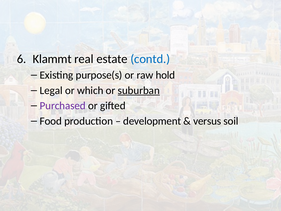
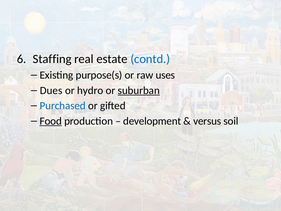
Klammt: Klammt -> Staffing
hold: hold -> uses
Legal: Legal -> Dues
which: which -> hydro
Purchased colour: purple -> blue
Food underline: none -> present
